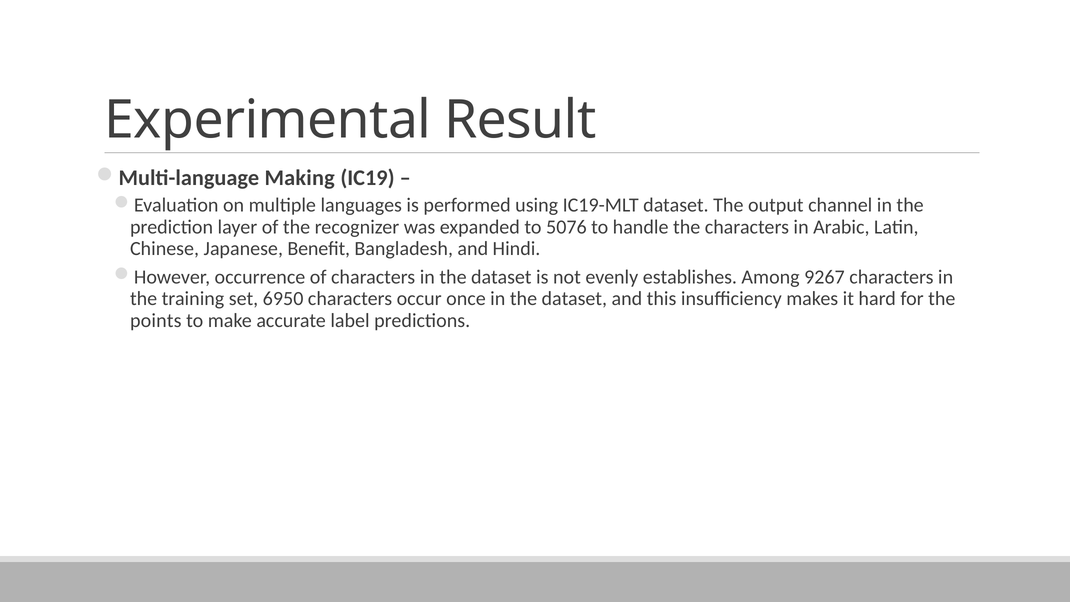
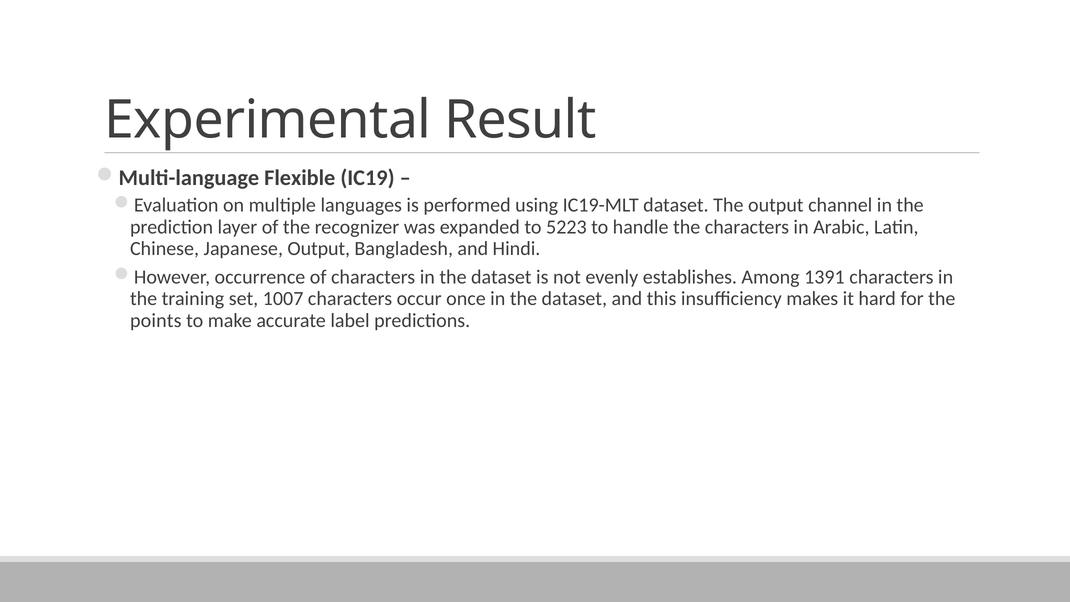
Making: Making -> Flexible
5076: 5076 -> 5223
Japanese Beneﬁt: Beneﬁt -> Output
9267: 9267 -> 1391
6950: 6950 -> 1007
